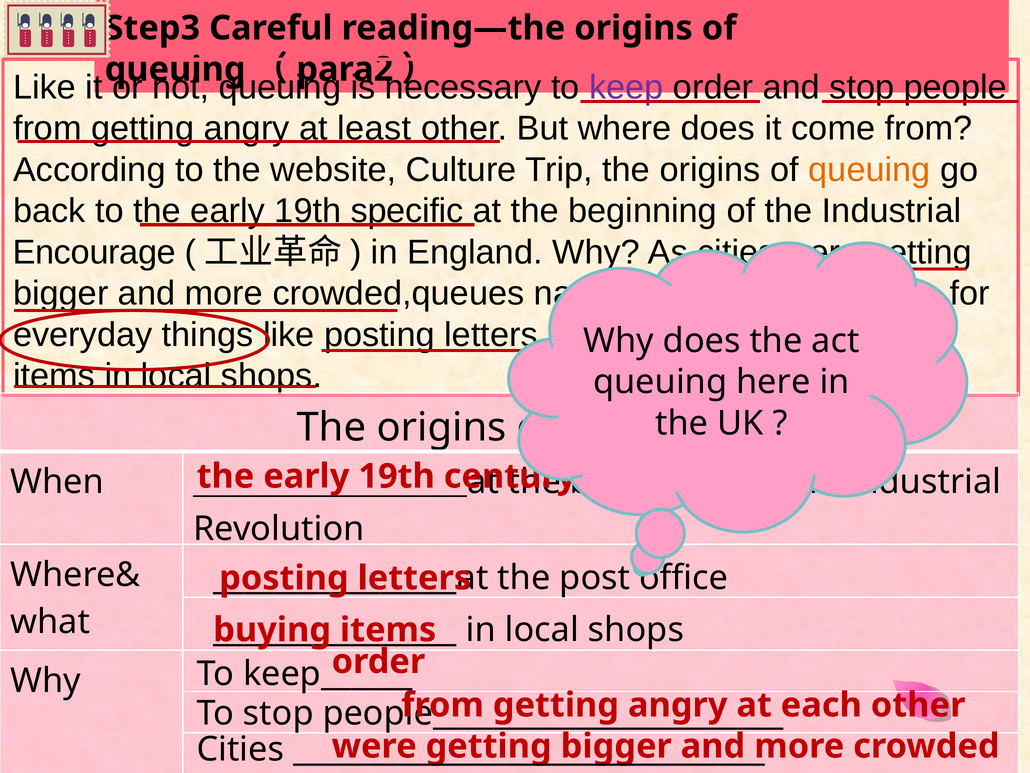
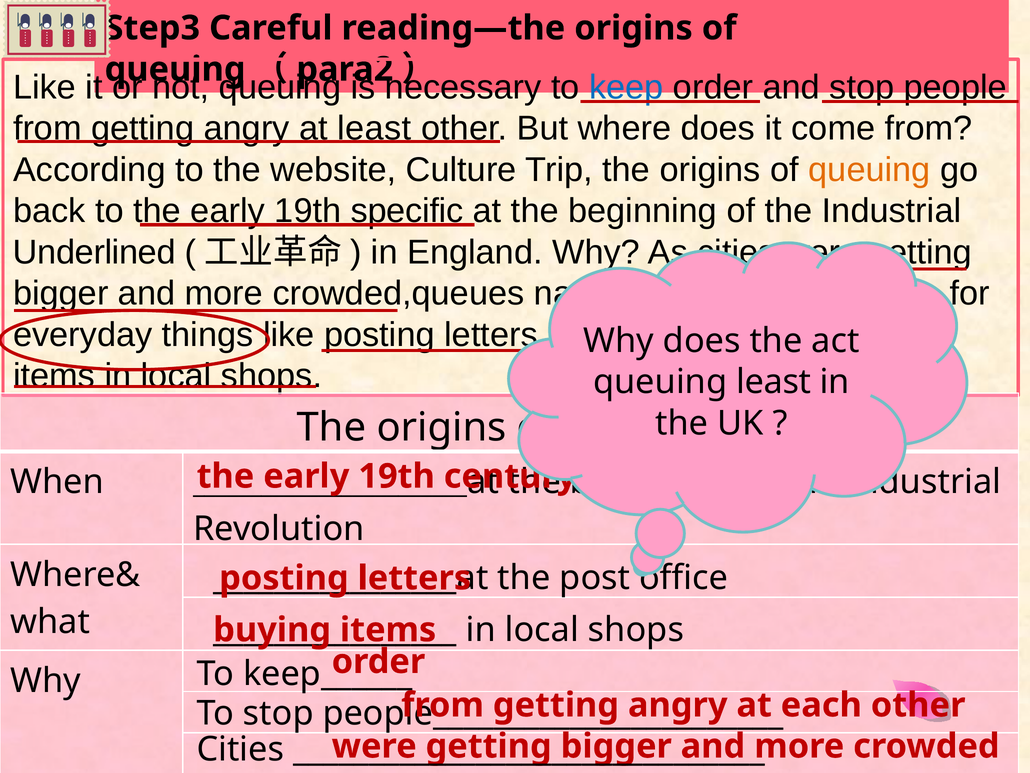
keep colour: purple -> blue
Encourage: Encourage -> Underlined
queuing here: here -> least
